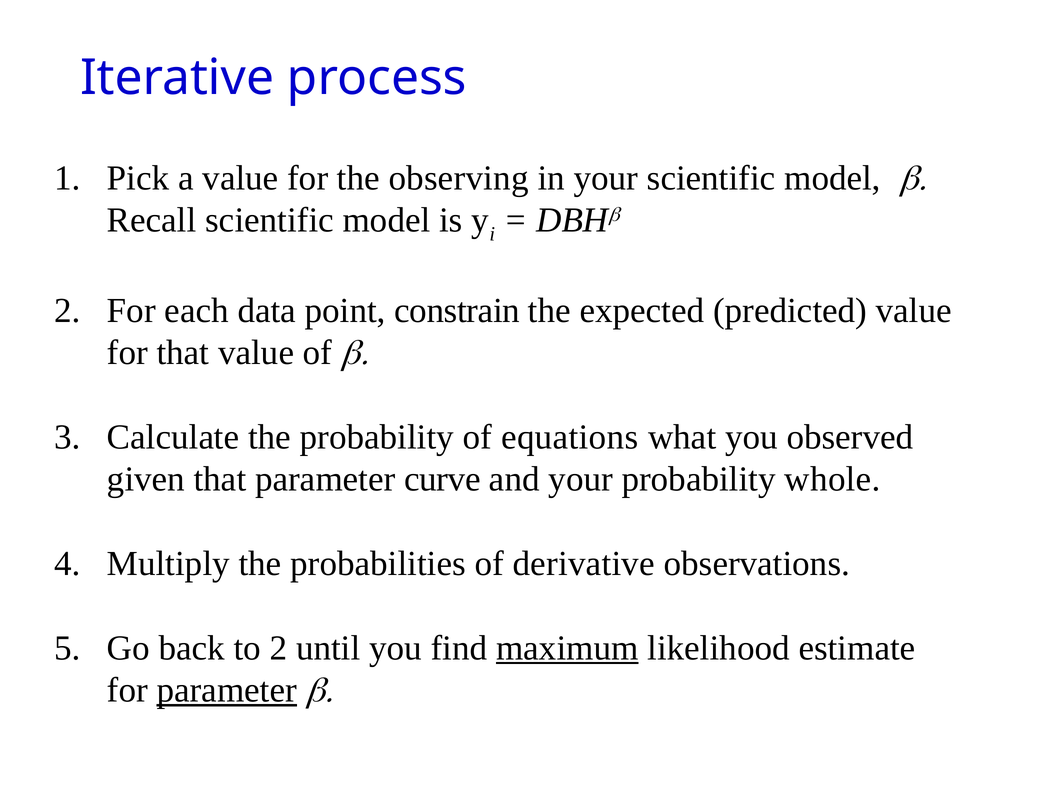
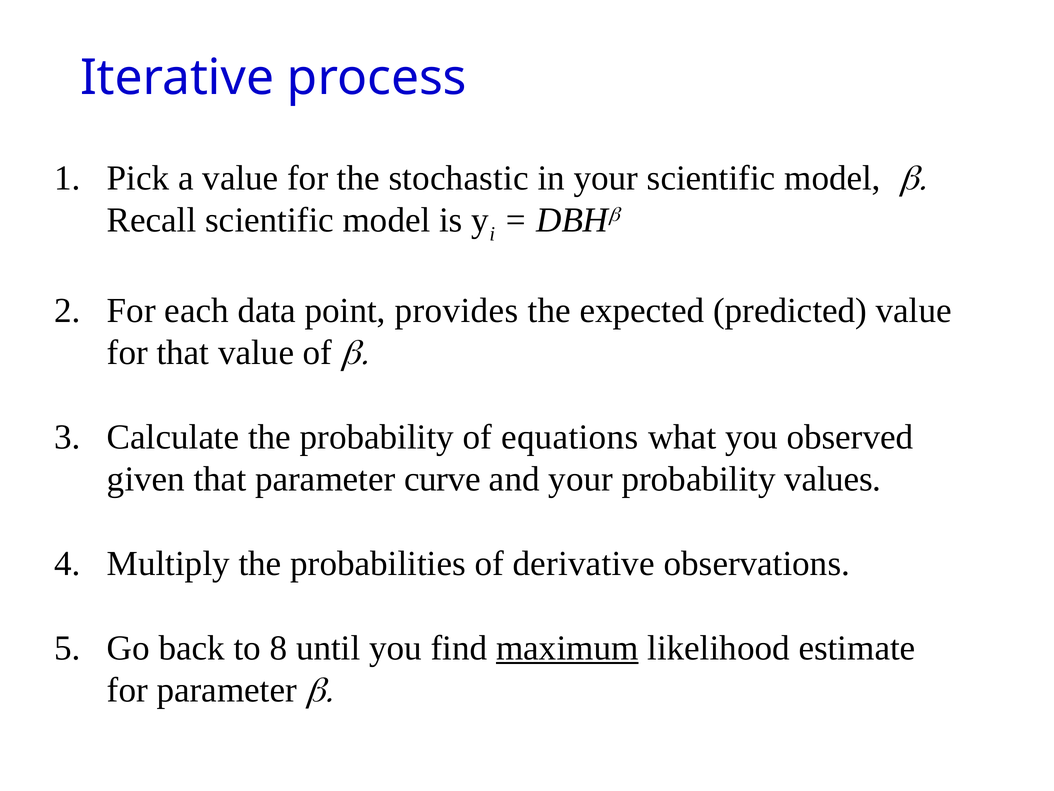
observing: observing -> stochastic
constrain: constrain -> provides
whole: whole -> values
to 2: 2 -> 8
parameter at (227, 690) underline: present -> none
